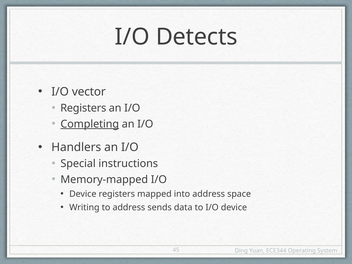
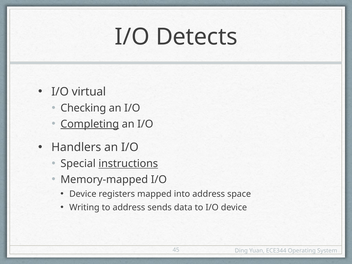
vector: vector -> virtual
Registers at (83, 108): Registers -> Checking
instructions underline: none -> present
